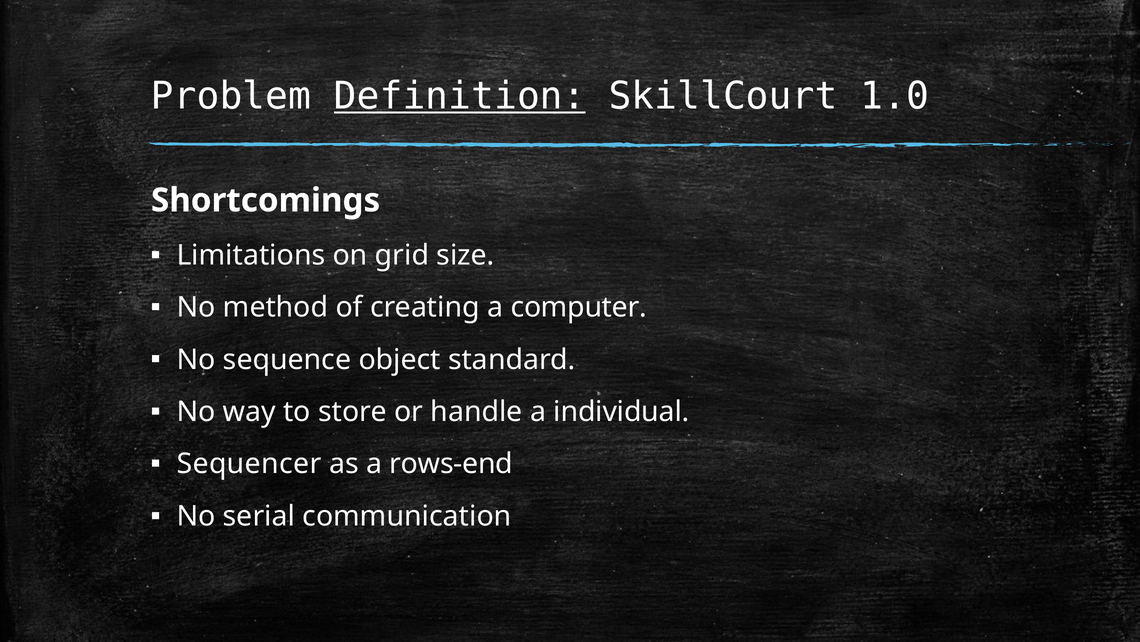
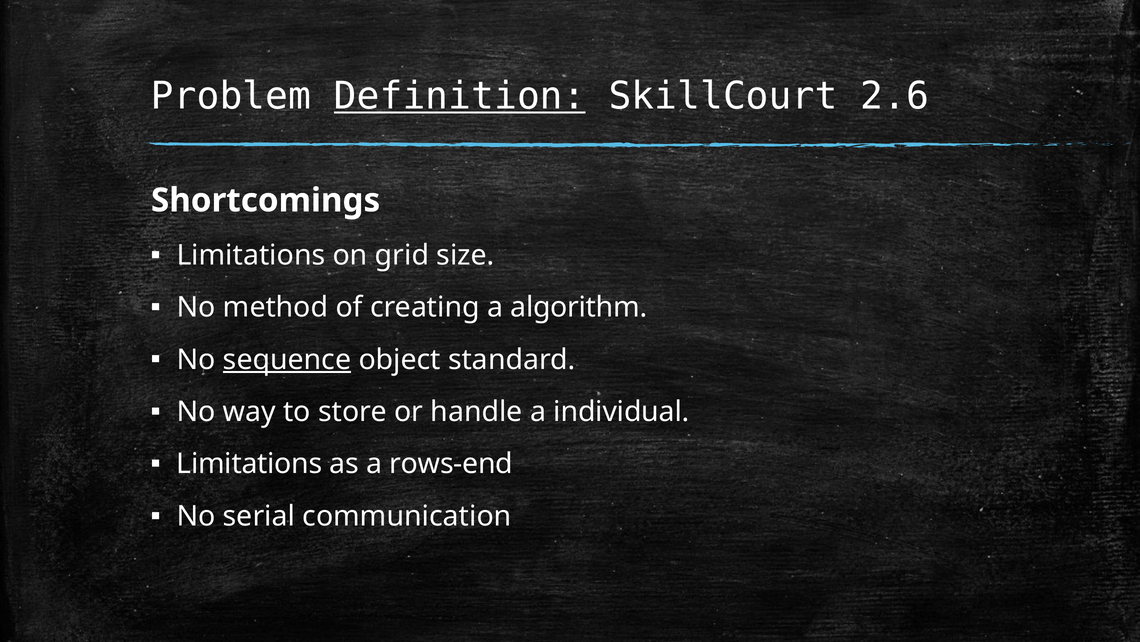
1.0: 1.0 -> 2.6
computer: computer -> algorithm
sequence underline: none -> present
Sequencer at (249, 464): Sequencer -> Limitations
